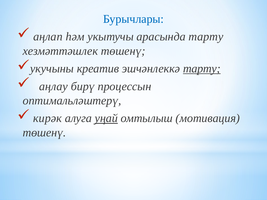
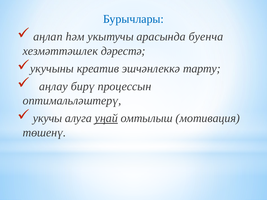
арасында тарту: тарту -> буенча
хезмәттәшлек төшенү: төшенү -> дәрестә
тарту at (202, 69) underline: present -> none
кирәк: кирәк -> укучы
